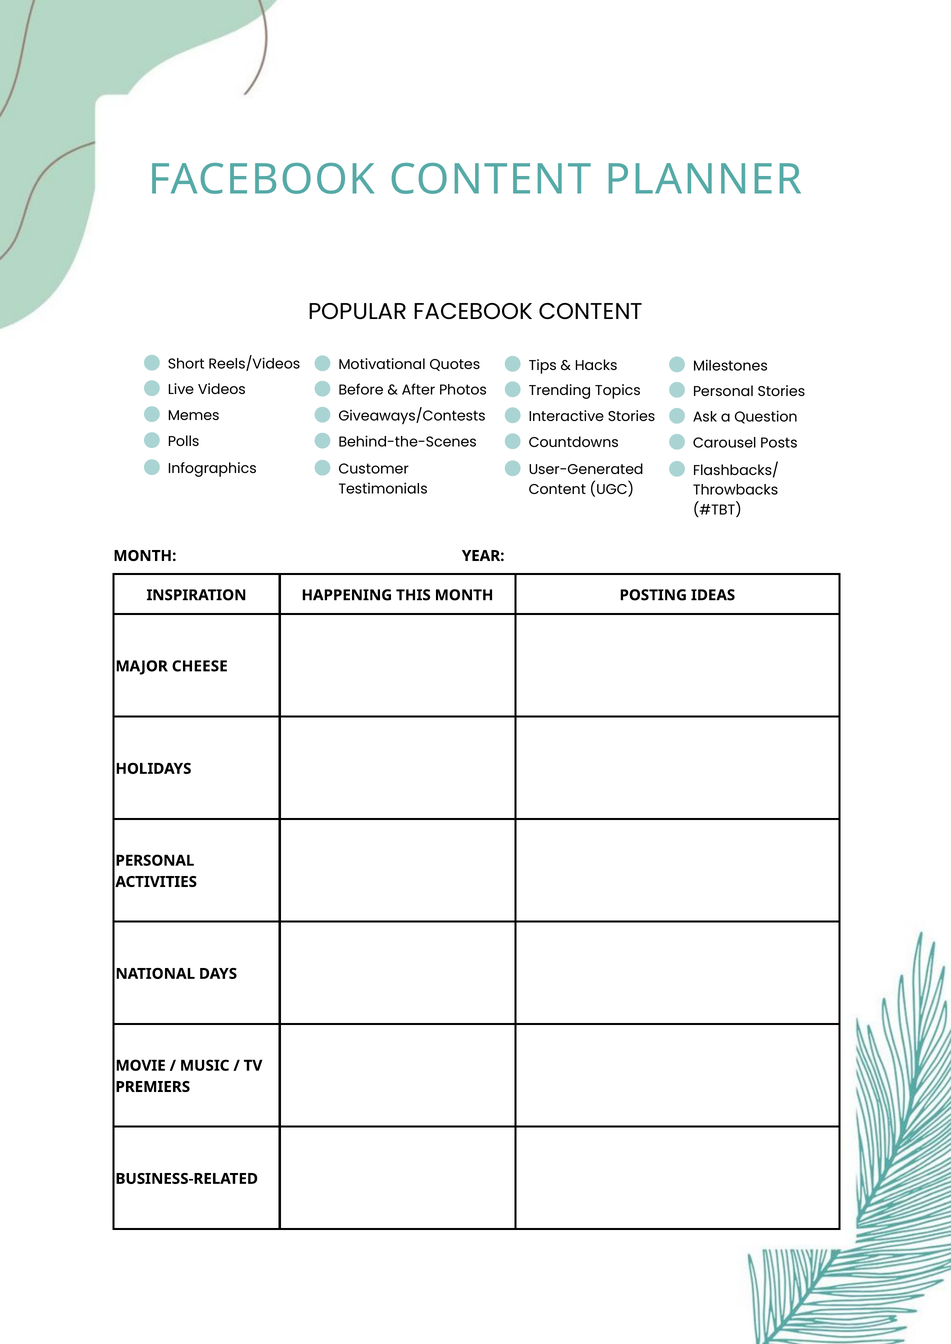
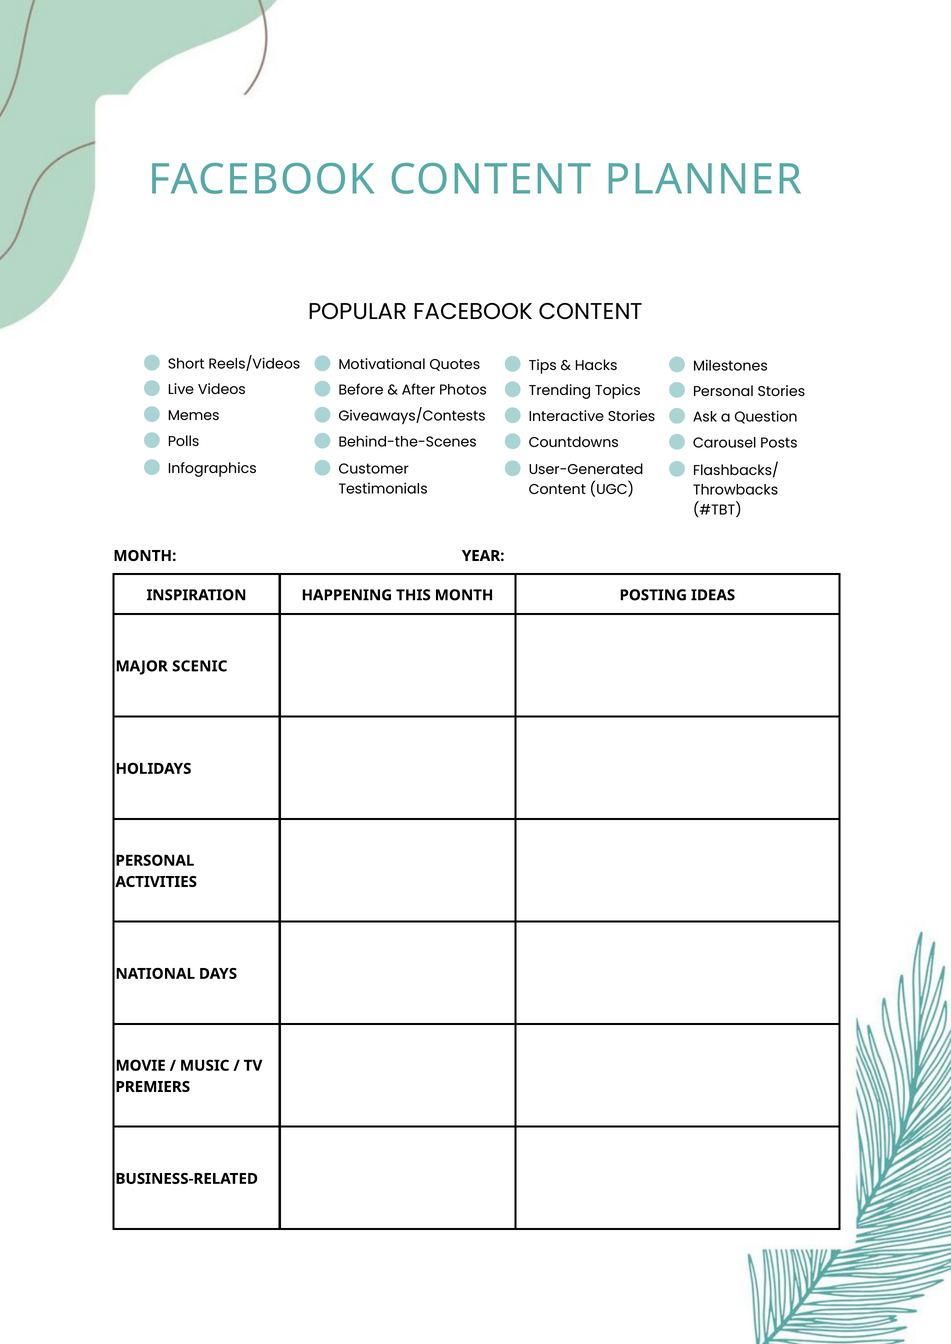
CHEESE: CHEESE -> SCENIC
